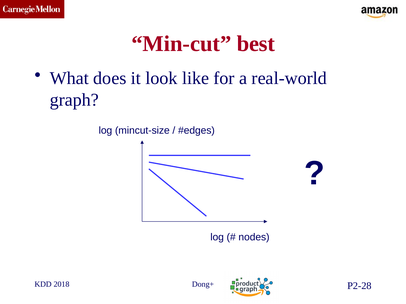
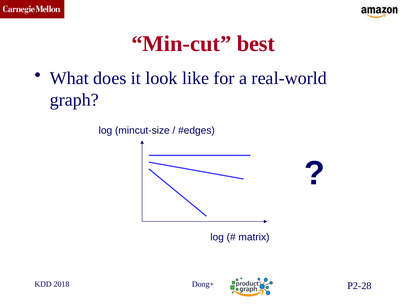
nodes: nodes -> matrix
